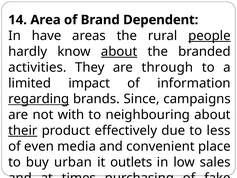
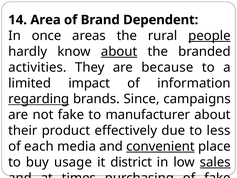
have: have -> once
through: through -> because
not with: with -> fake
neighbouring: neighbouring -> manufacturer
their underline: present -> none
even: even -> each
convenient underline: none -> present
urban: urban -> usage
outlets: outlets -> district
sales underline: none -> present
